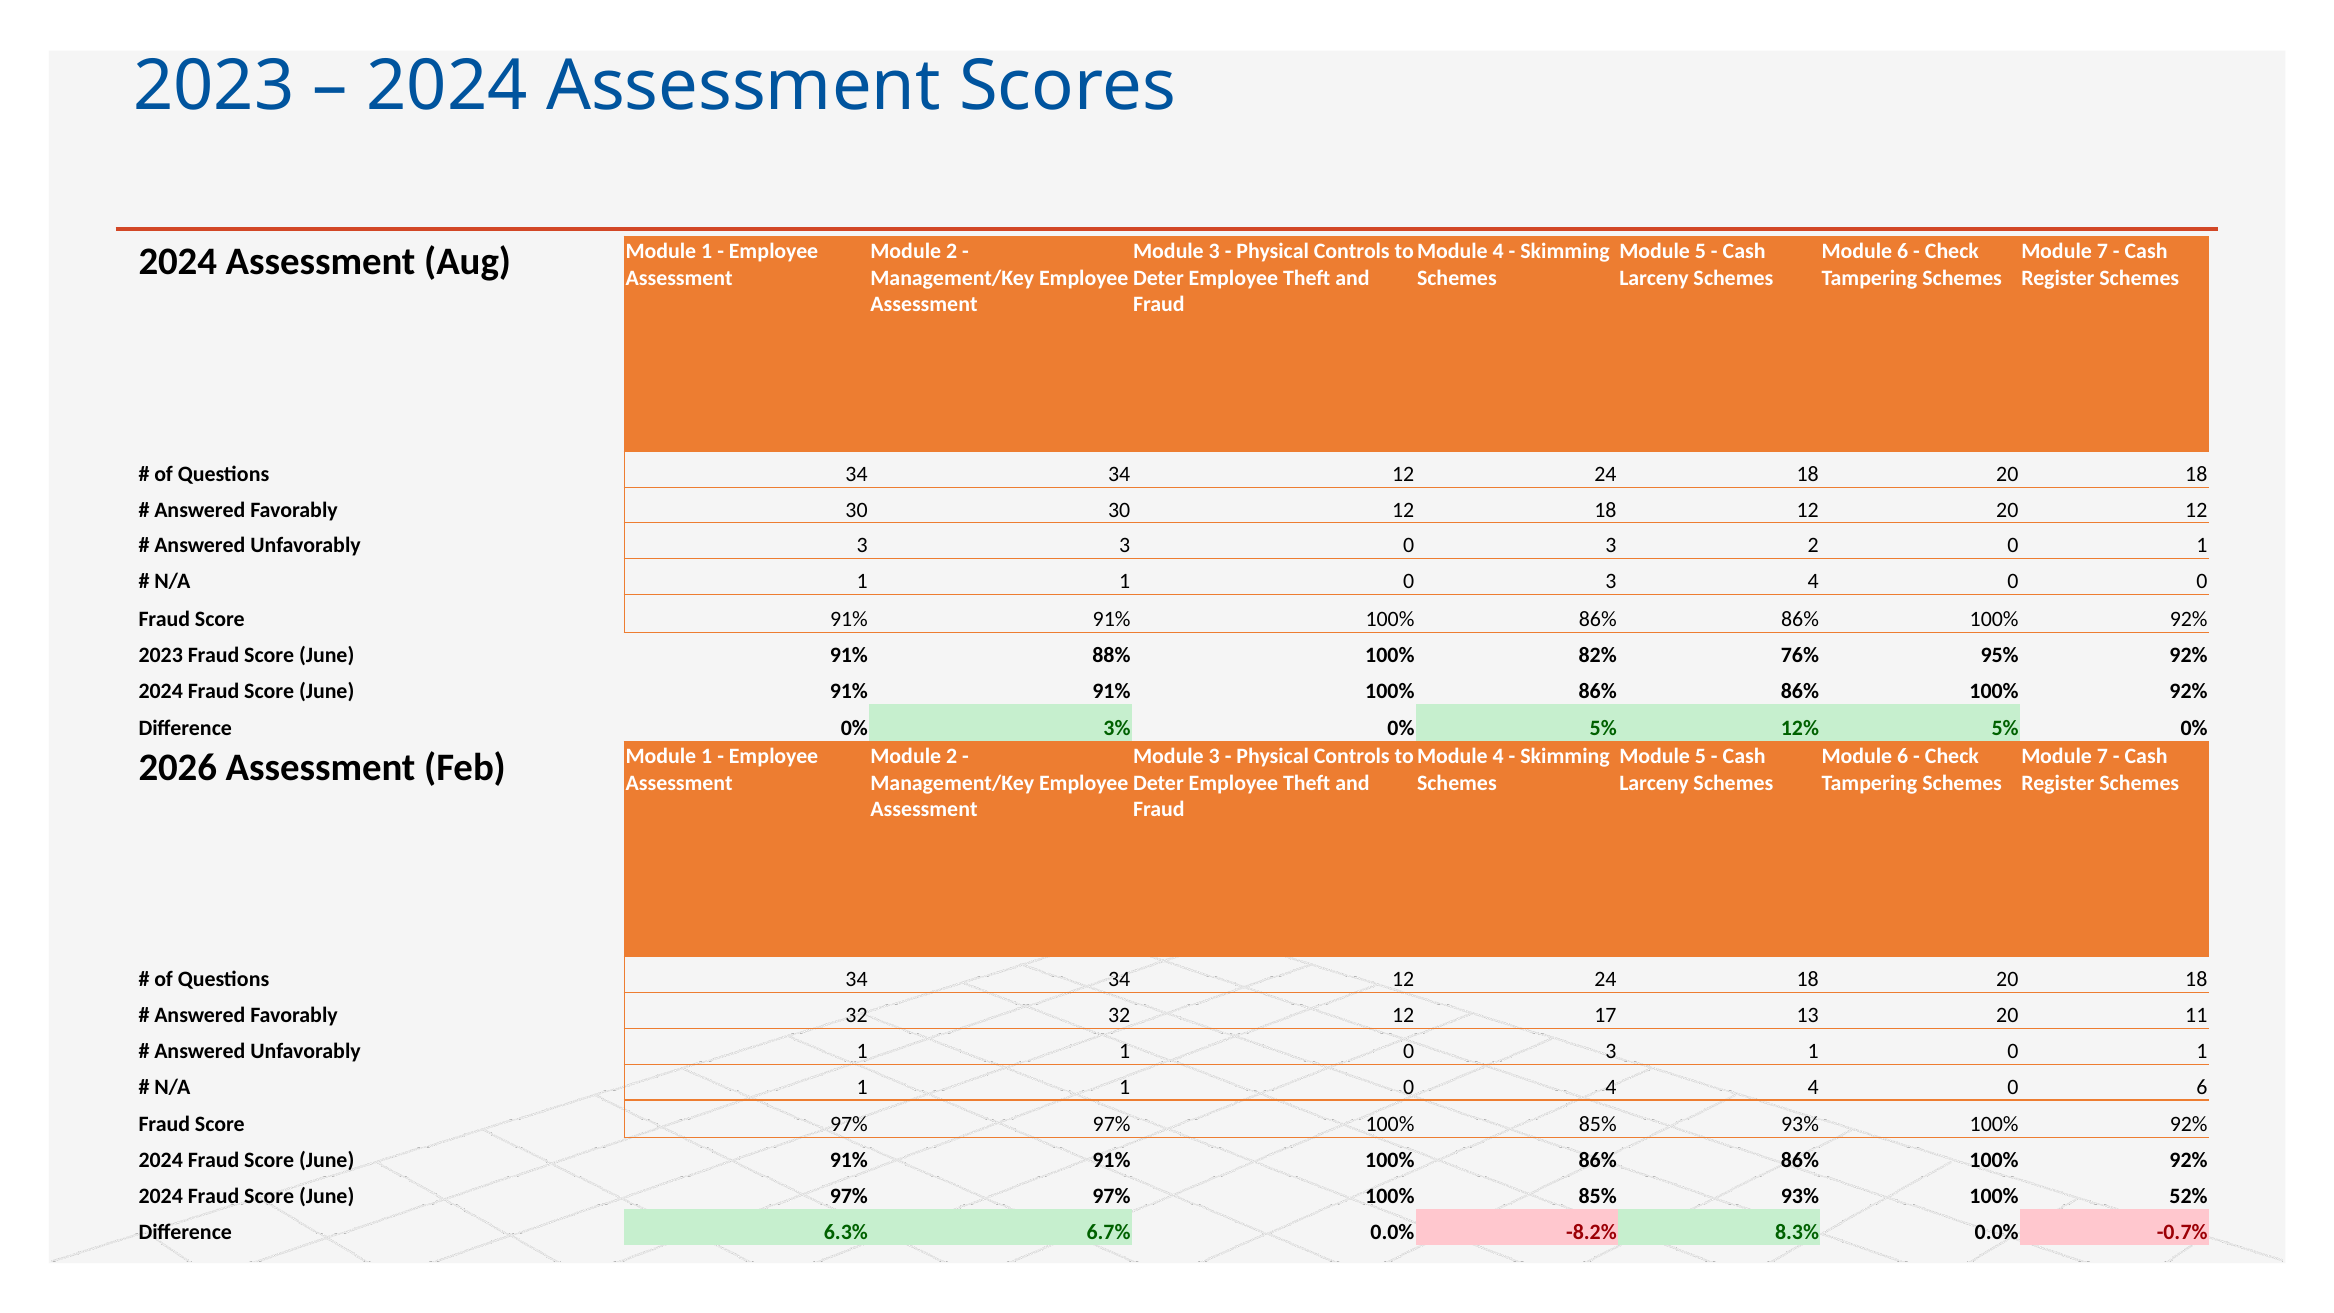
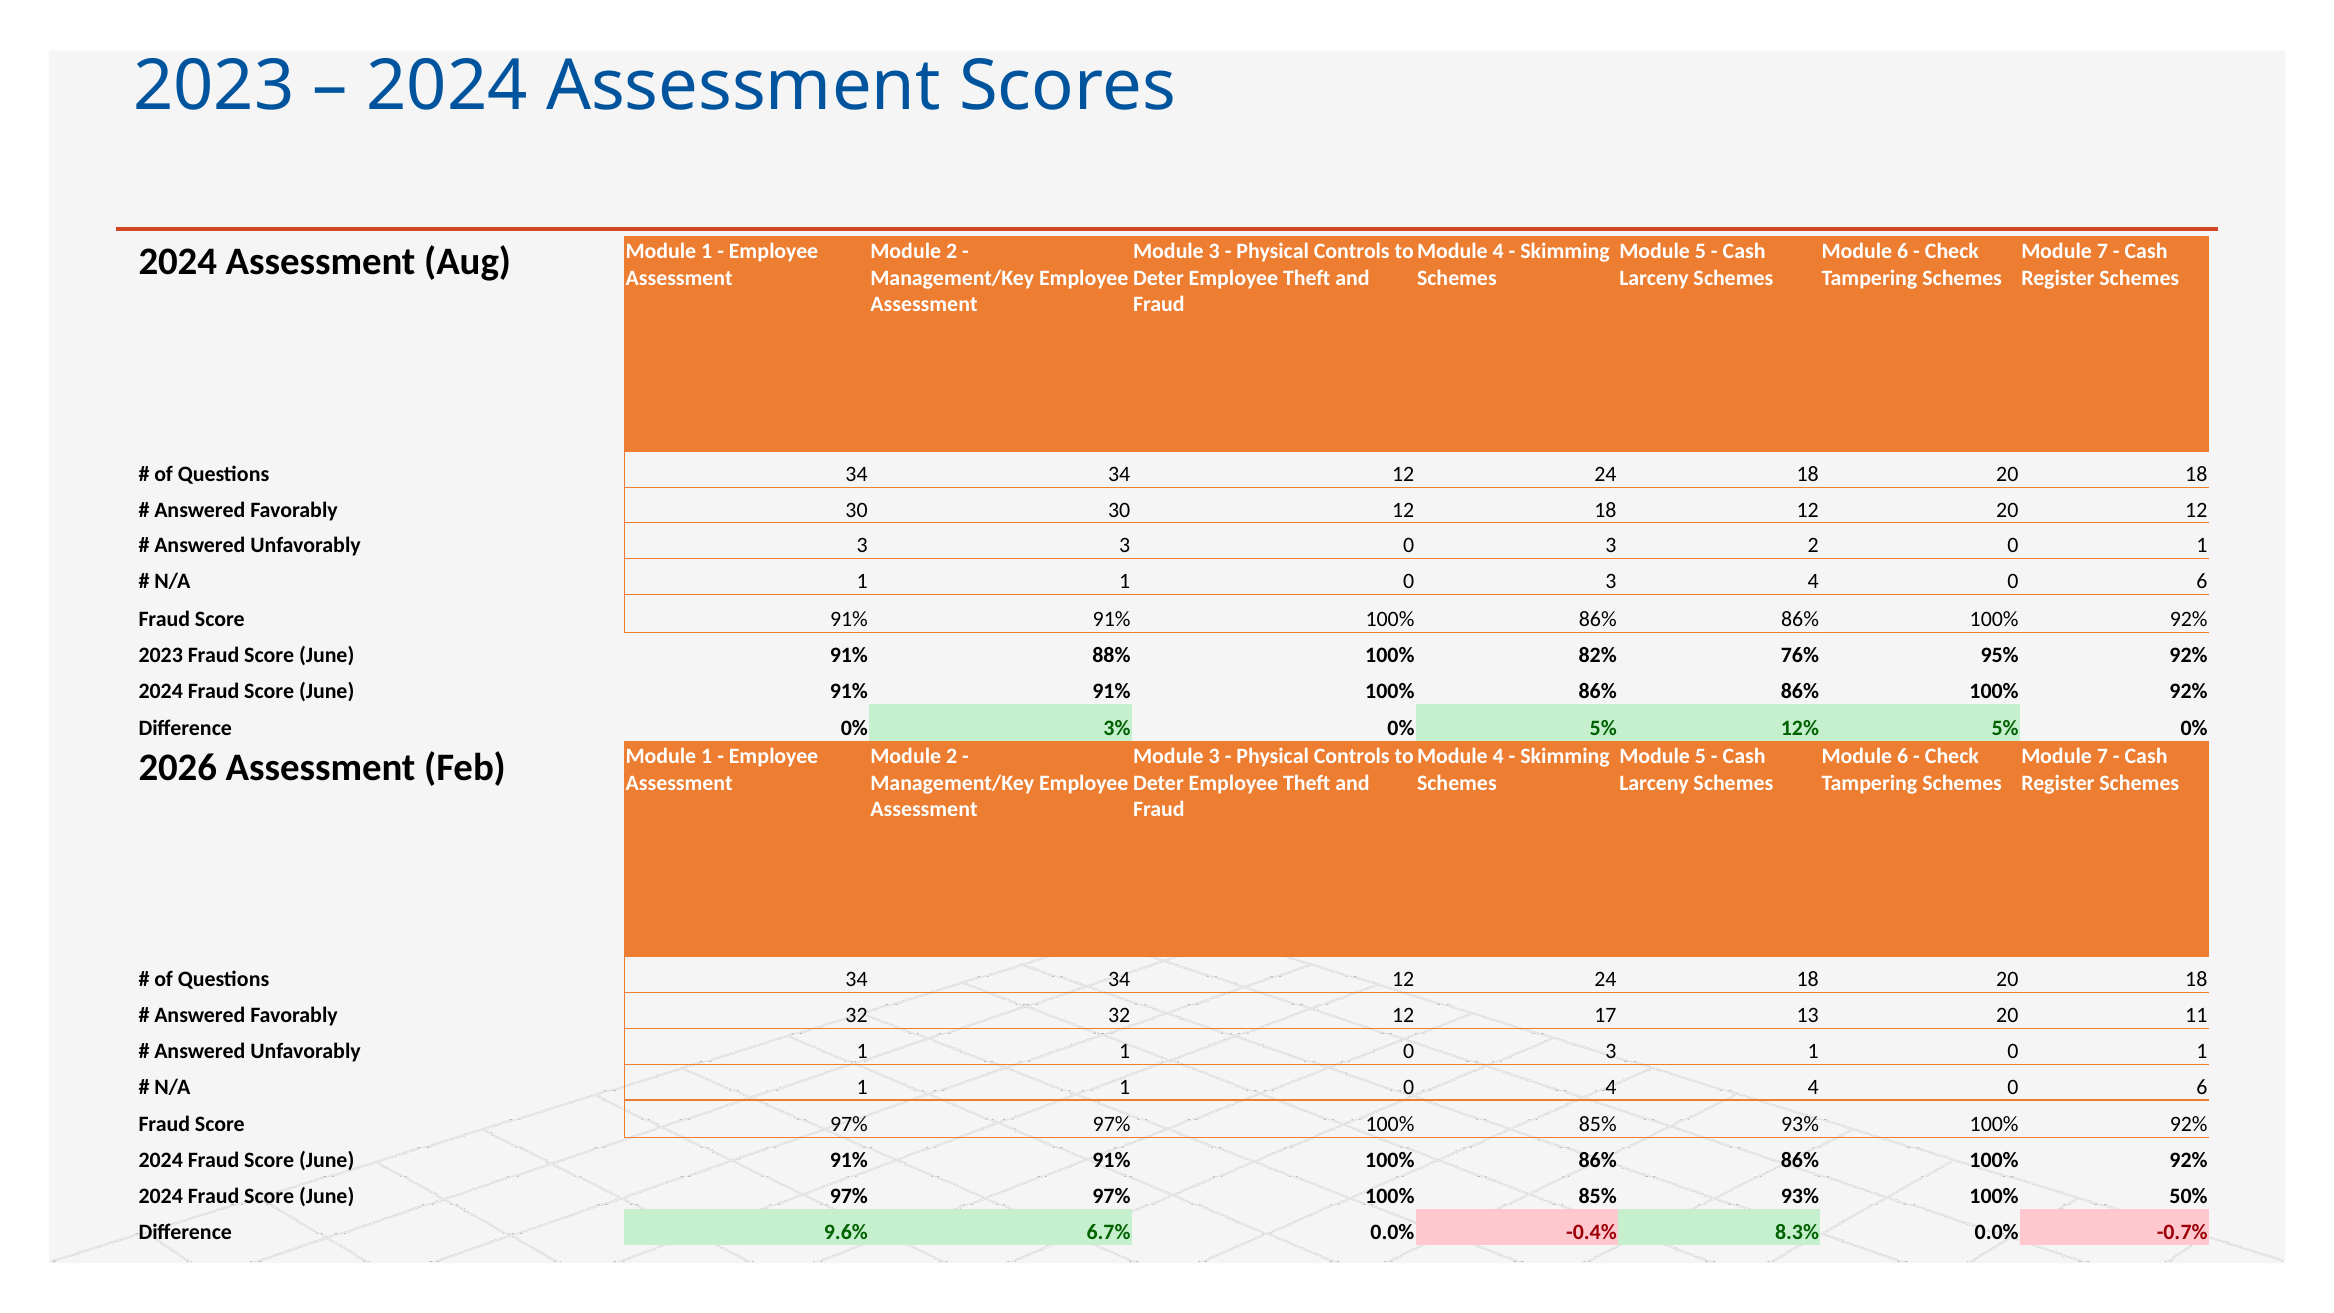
3 4 0 0: 0 -> 6
52%: 52% -> 50%
6.3%: 6.3% -> 9.6%
-8.2%: -8.2% -> -0.4%
